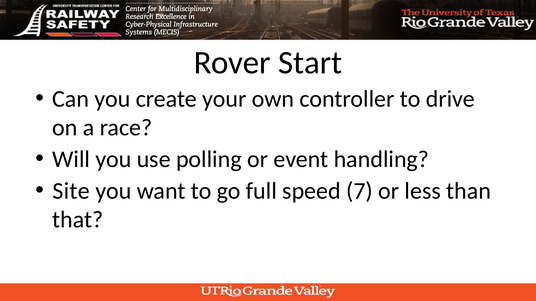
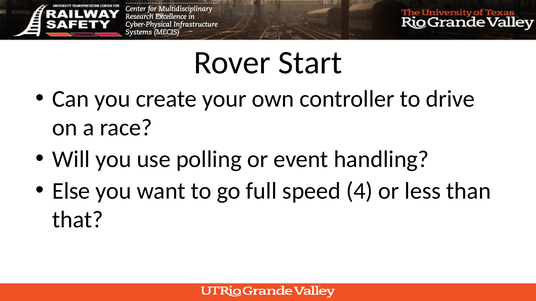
Site: Site -> Else
7: 7 -> 4
